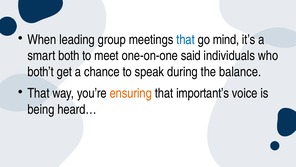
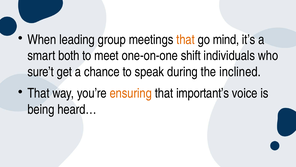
that at (186, 39) colour: blue -> orange
said: said -> shift
both’t: both’t -> sure’t
balance: balance -> inclined
